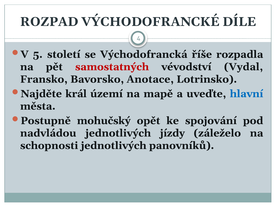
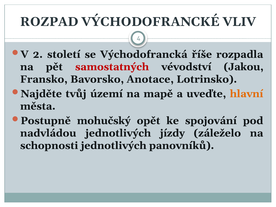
DÍLE: DÍLE -> VLIV
5: 5 -> 2
Vydal: Vydal -> Jakou
král: král -> tvůj
hlavní colour: blue -> orange
